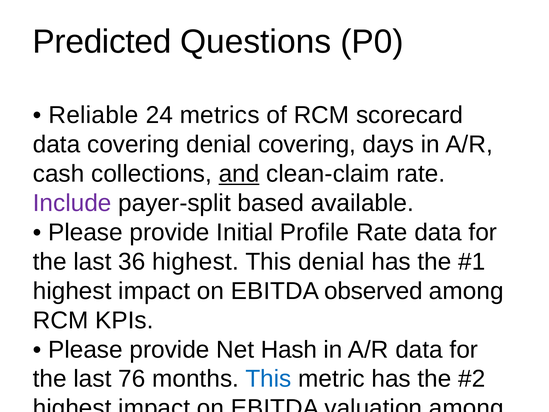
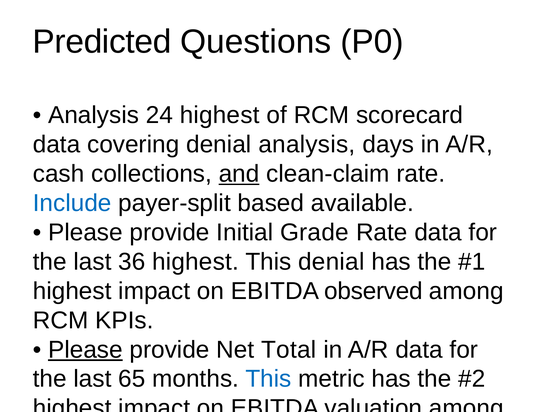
Reliable at (93, 115): Reliable -> Analysis
24 metrics: metrics -> highest
denial covering: covering -> analysis
Include colour: purple -> blue
Profile: Profile -> Grade
Please at (85, 349) underline: none -> present
Hash: Hash -> Total
76: 76 -> 65
